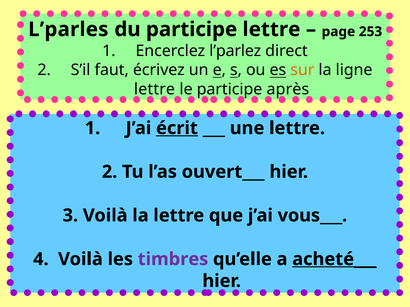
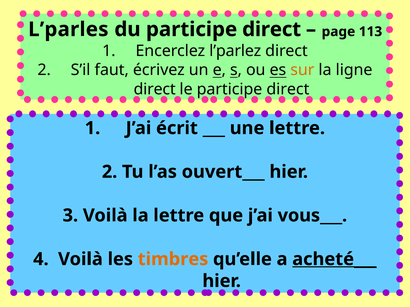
du participe lettre: lettre -> direct
253: 253 -> 113
lettre at (154, 89): lettre -> direct
le participe après: après -> direct
écrit underline: present -> none
timbres colour: purple -> orange
